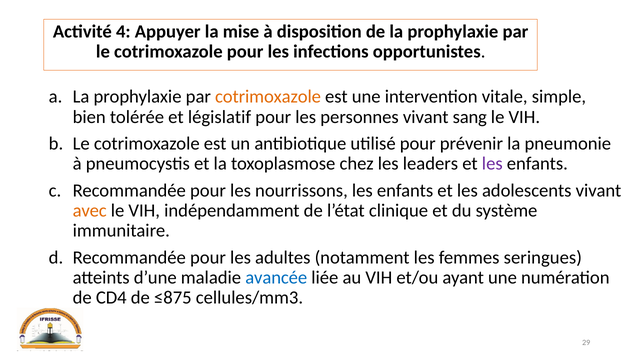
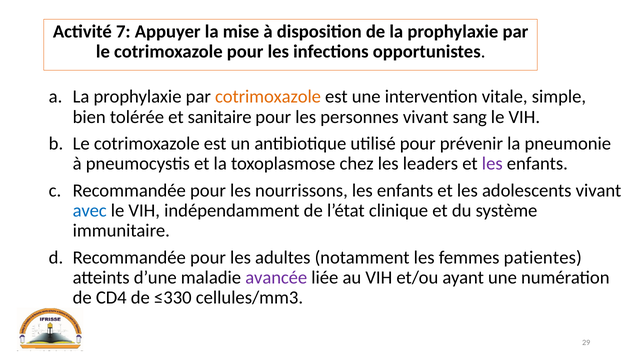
4: 4 -> 7
législatif: législatif -> sanitaire
avec colour: orange -> blue
seringues: seringues -> patientes
avancée colour: blue -> purple
≤875: ≤875 -> ≤330
